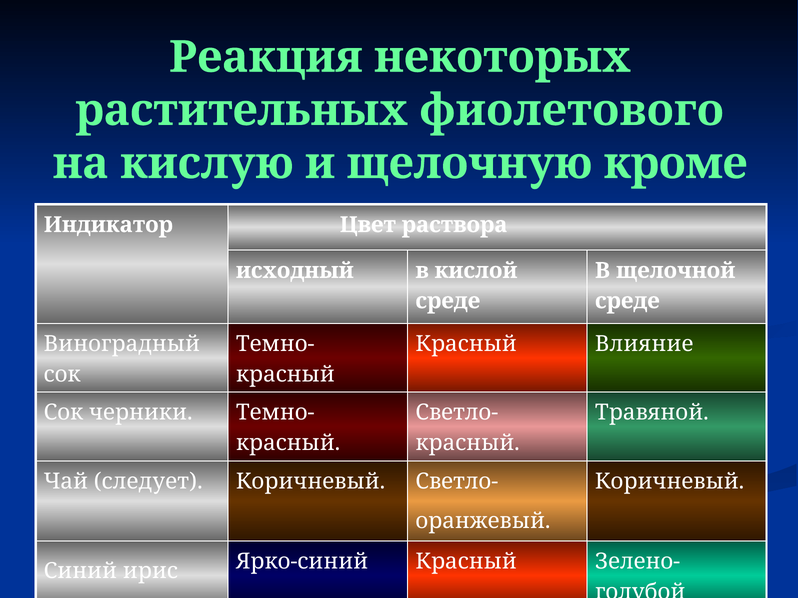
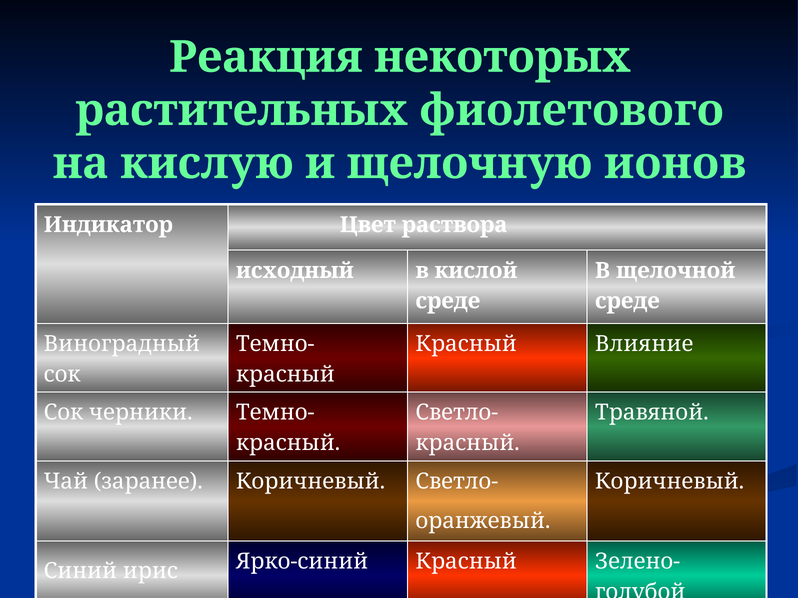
кроме: кроме -> ионов
следует: следует -> заранее
